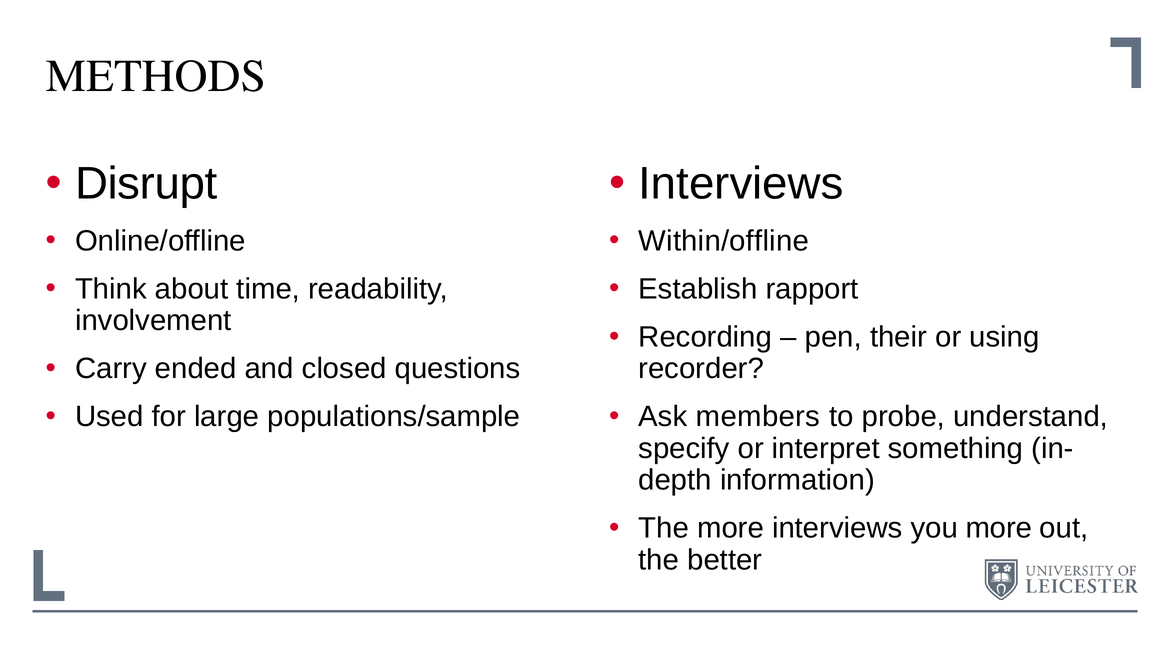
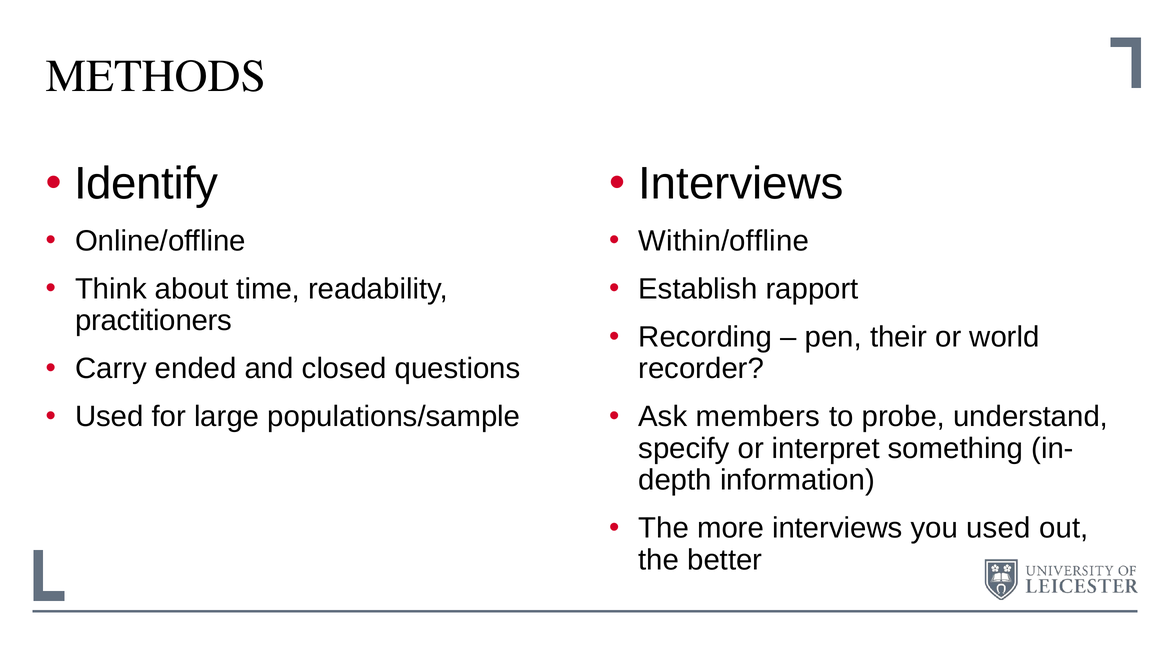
Disrupt: Disrupt -> Identify
involvement: involvement -> practitioners
using: using -> world
you more: more -> used
